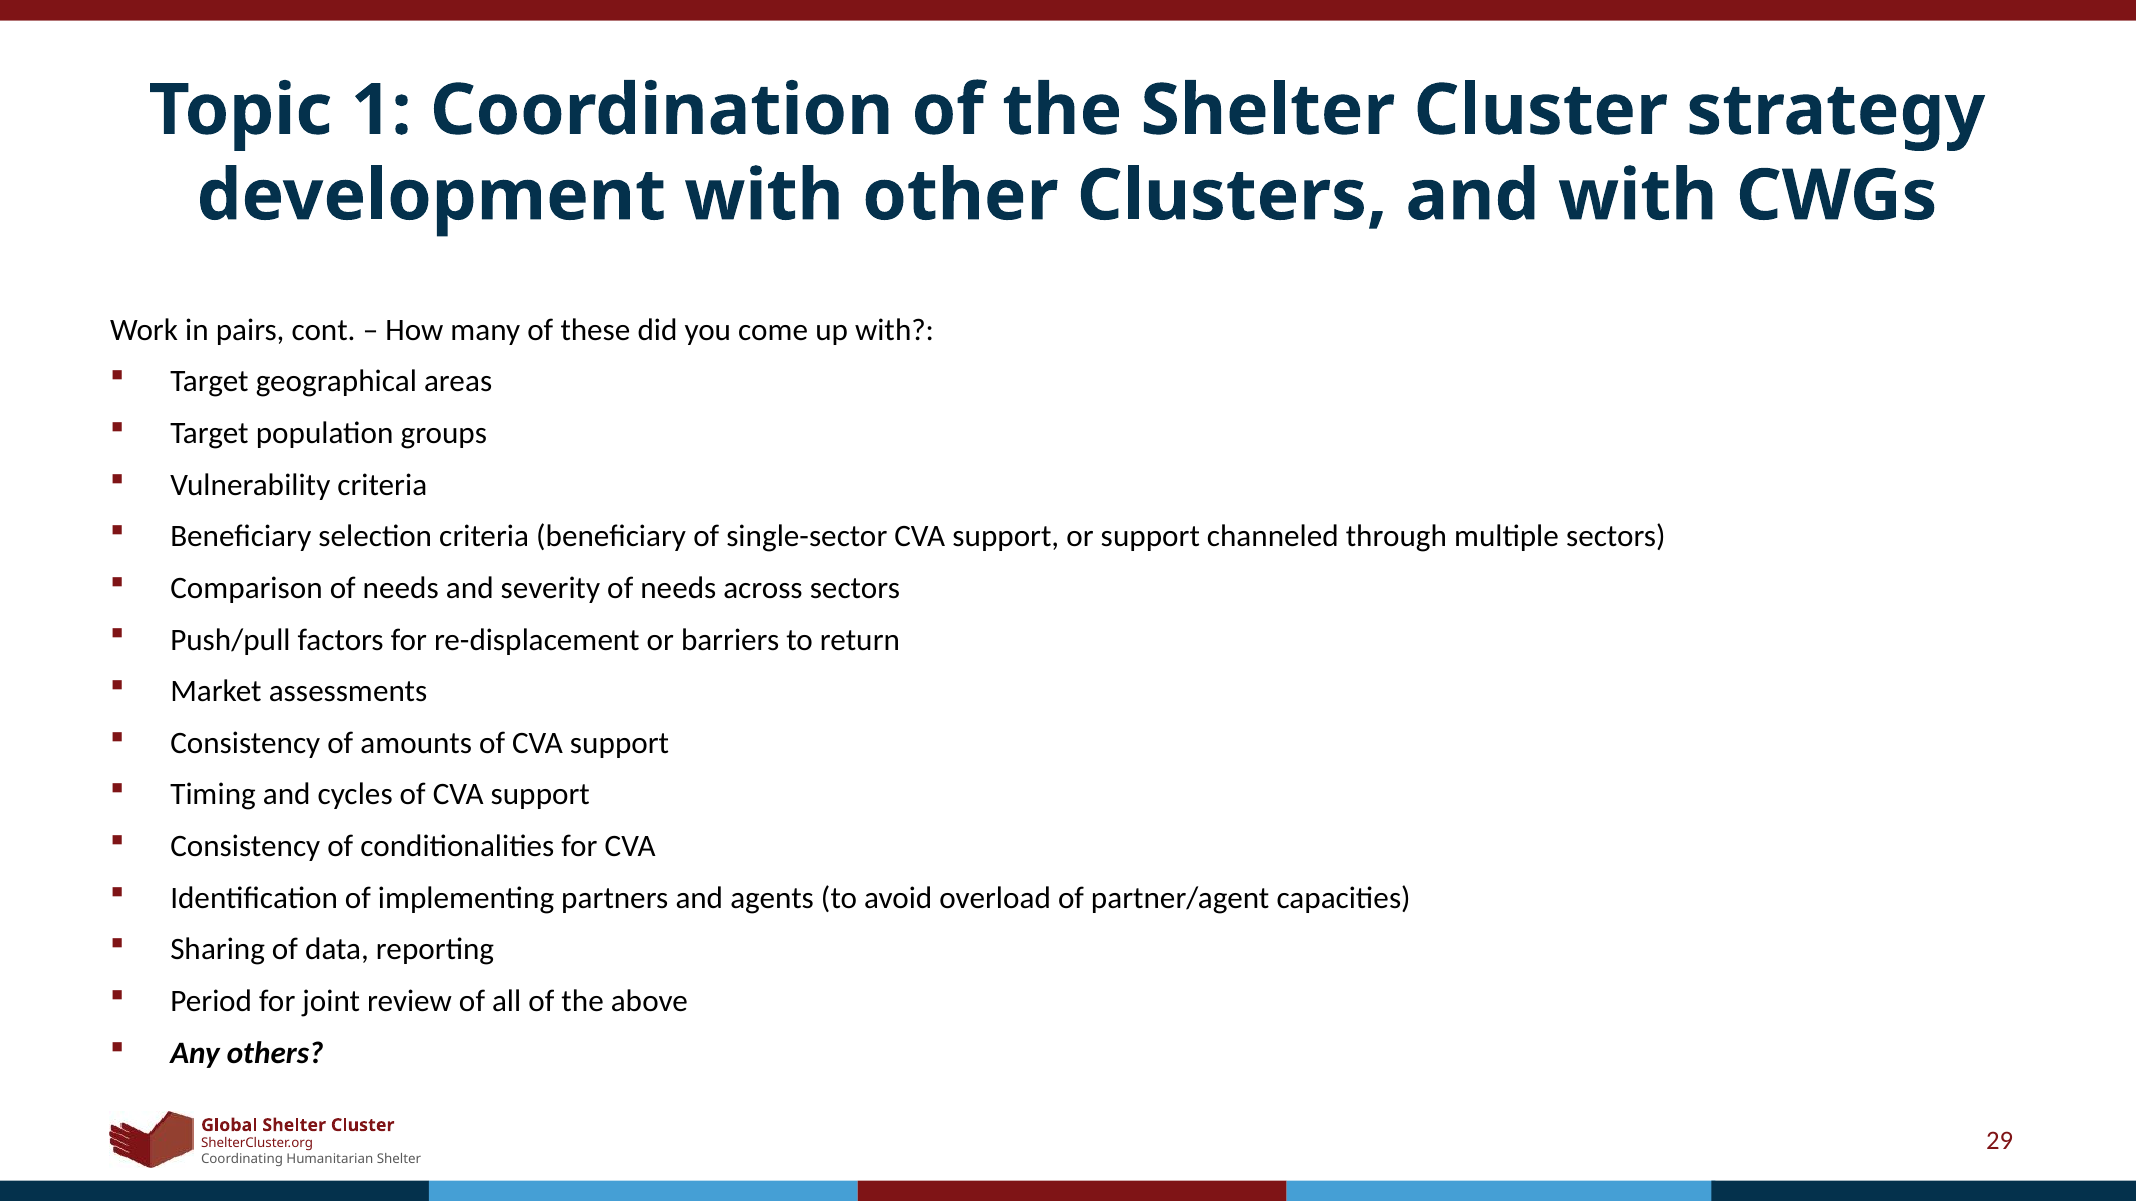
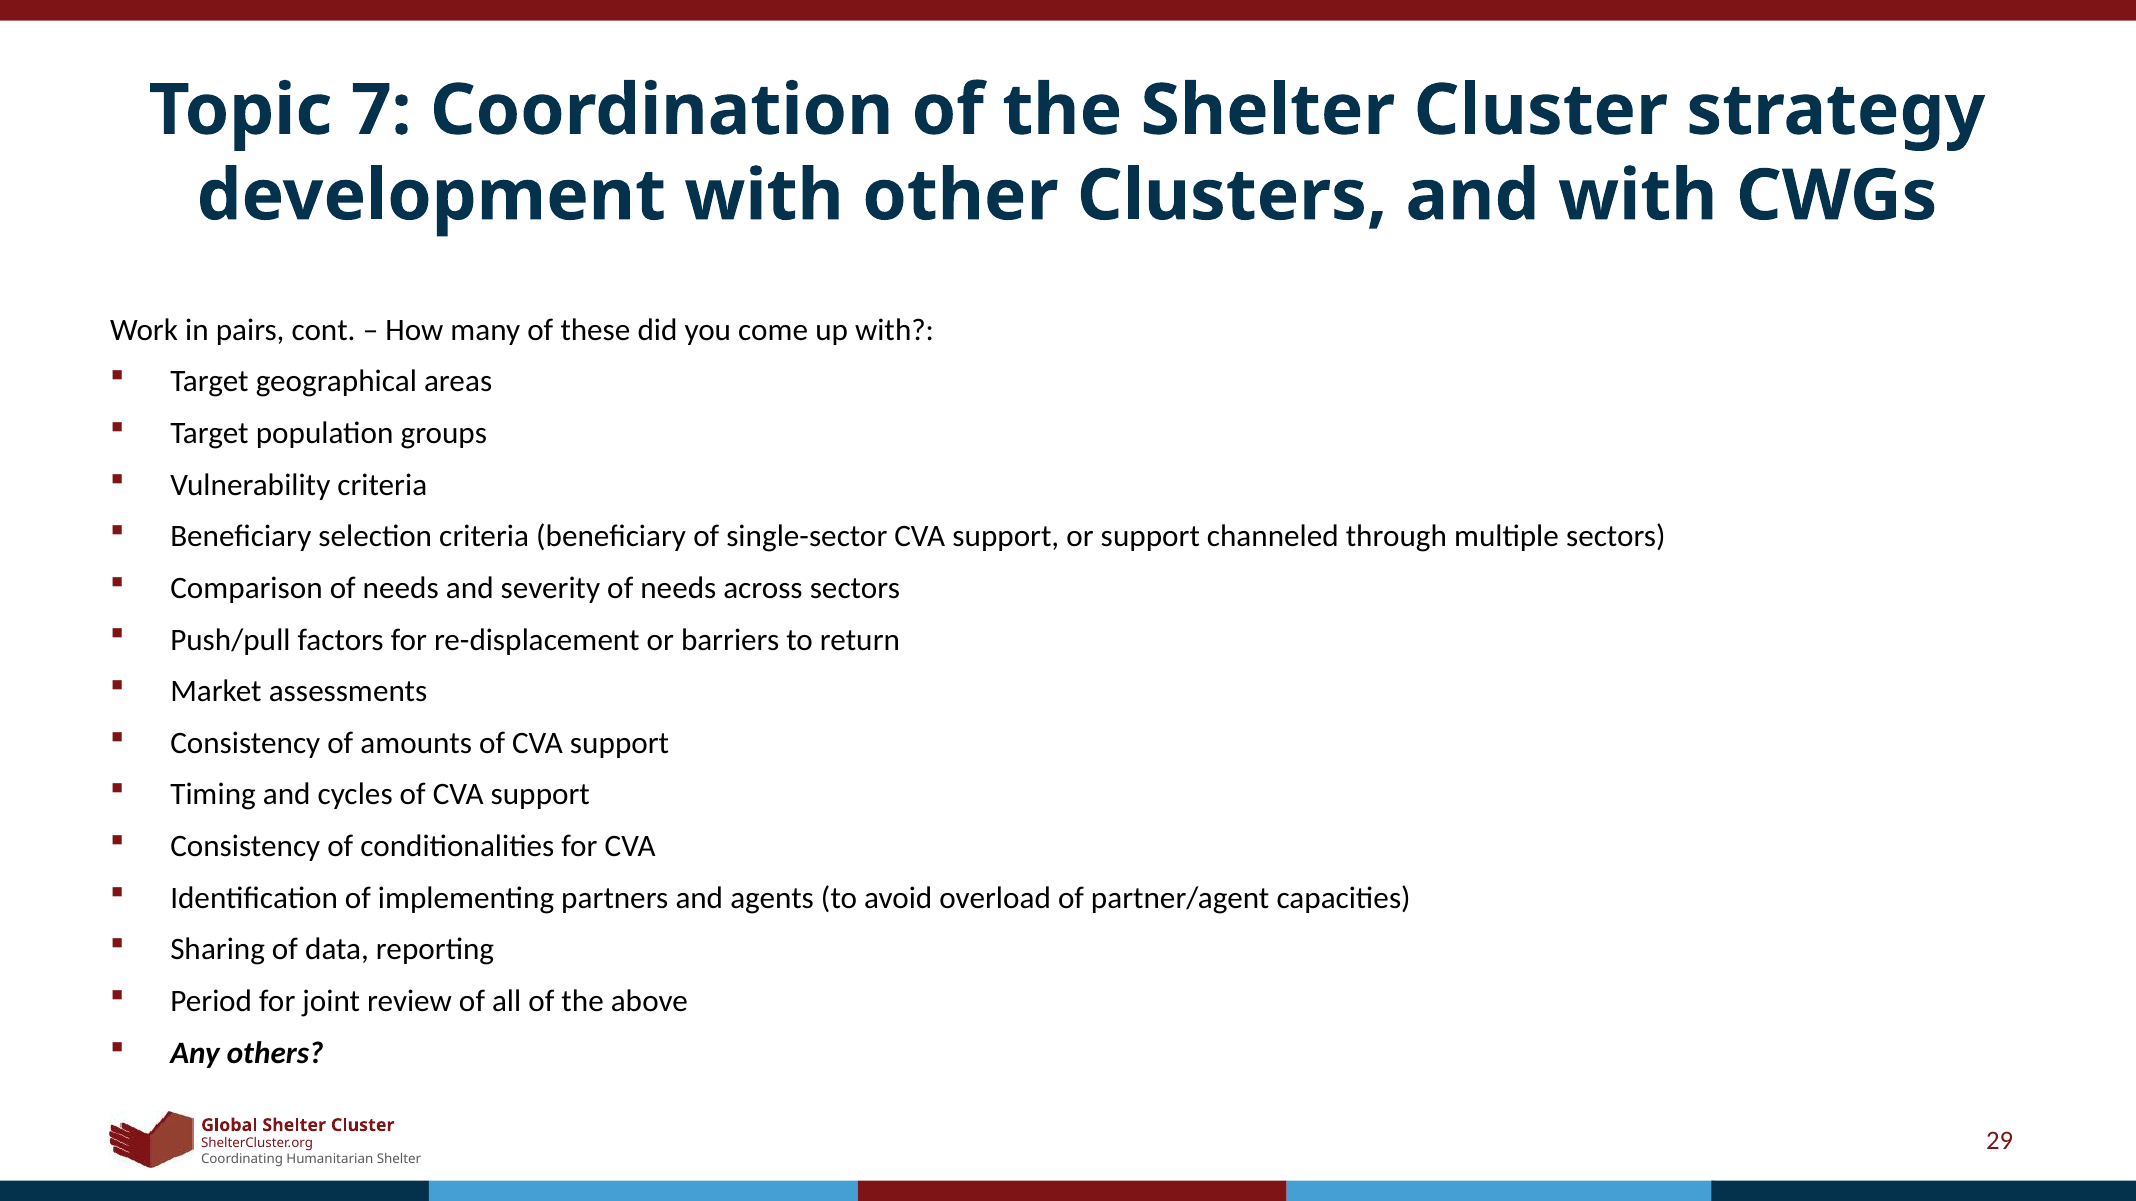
1: 1 -> 7
